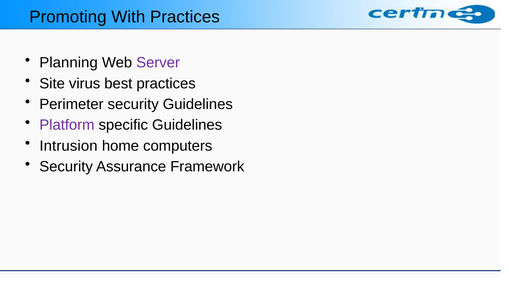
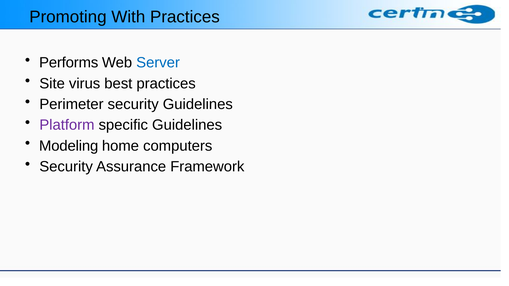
Planning: Planning -> Performs
Server colour: purple -> blue
Intrusion: Intrusion -> Modeling
